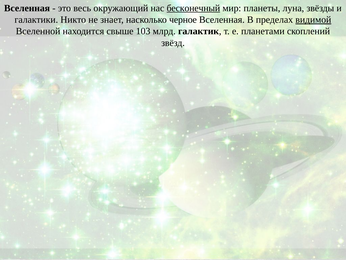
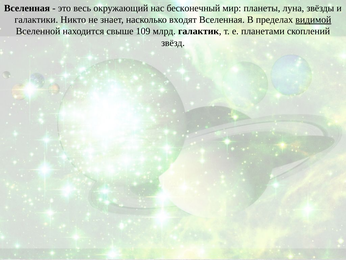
бесконечный underline: present -> none
черное: черное -> входят
103: 103 -> 109
